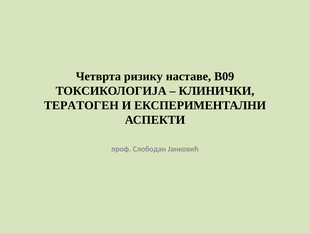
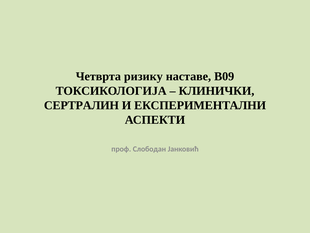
ТЕРАТОГЕН: ТЕРАТОГЕН -> СЕРТРАЛИН
